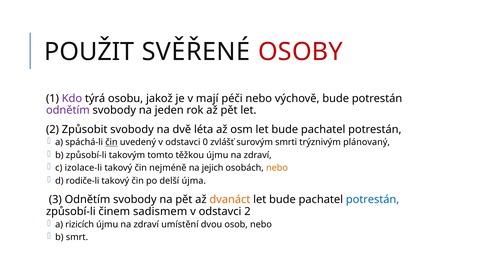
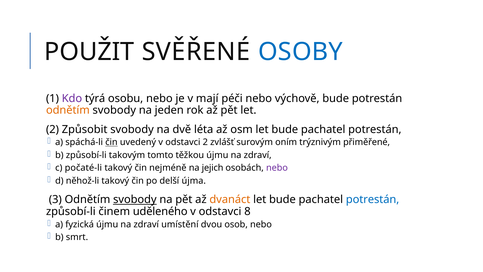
OSOBY colour: red -> blue
osobu jakož: jakož -> nebo
odnětím at (68, 110) colour: purple -> orange
odstavci 0: 0 -> 2
smrti: smrti -> oním
plánovaný: plánovaný -> přiměřené
izolace-li: izolace-li -> počaté-li
nebo at (277, 168) colour: orange -> purple
rodiče-li: rodiče-li -> něhož-li
svobody at (135, 199) underline: none -> present
sadismem: sadismem -> uděleného
odstavci 2: 2 -> 8
rizicích: rizicích -> fyzická
